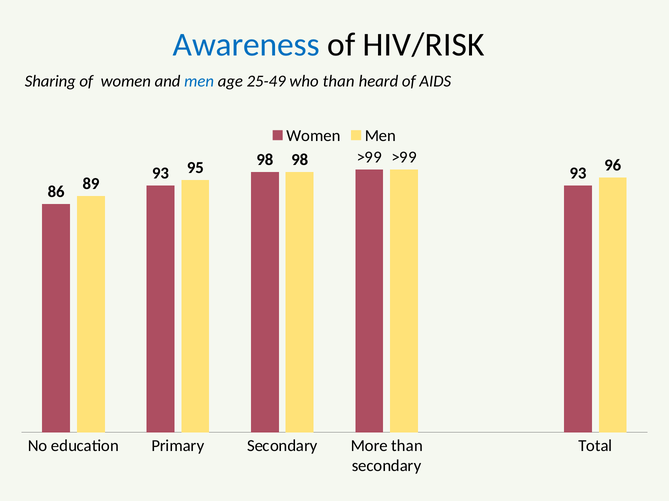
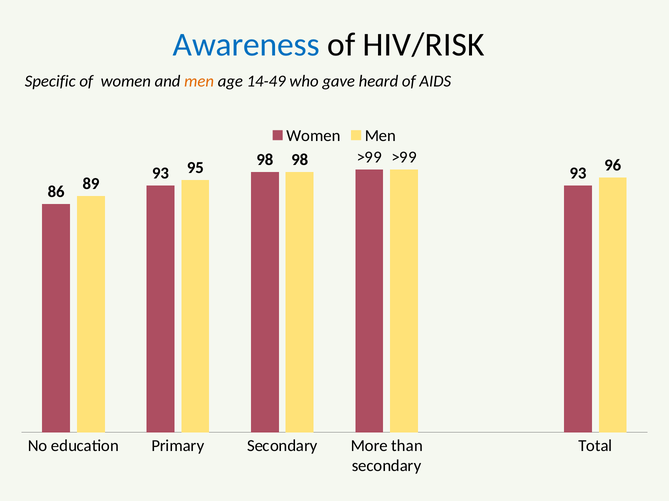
Sharing: Sharing -> Specific
men at (199, 81) colour: blue -> orange
25-49: 25-49 -> 14-49
who than: than -> gave
